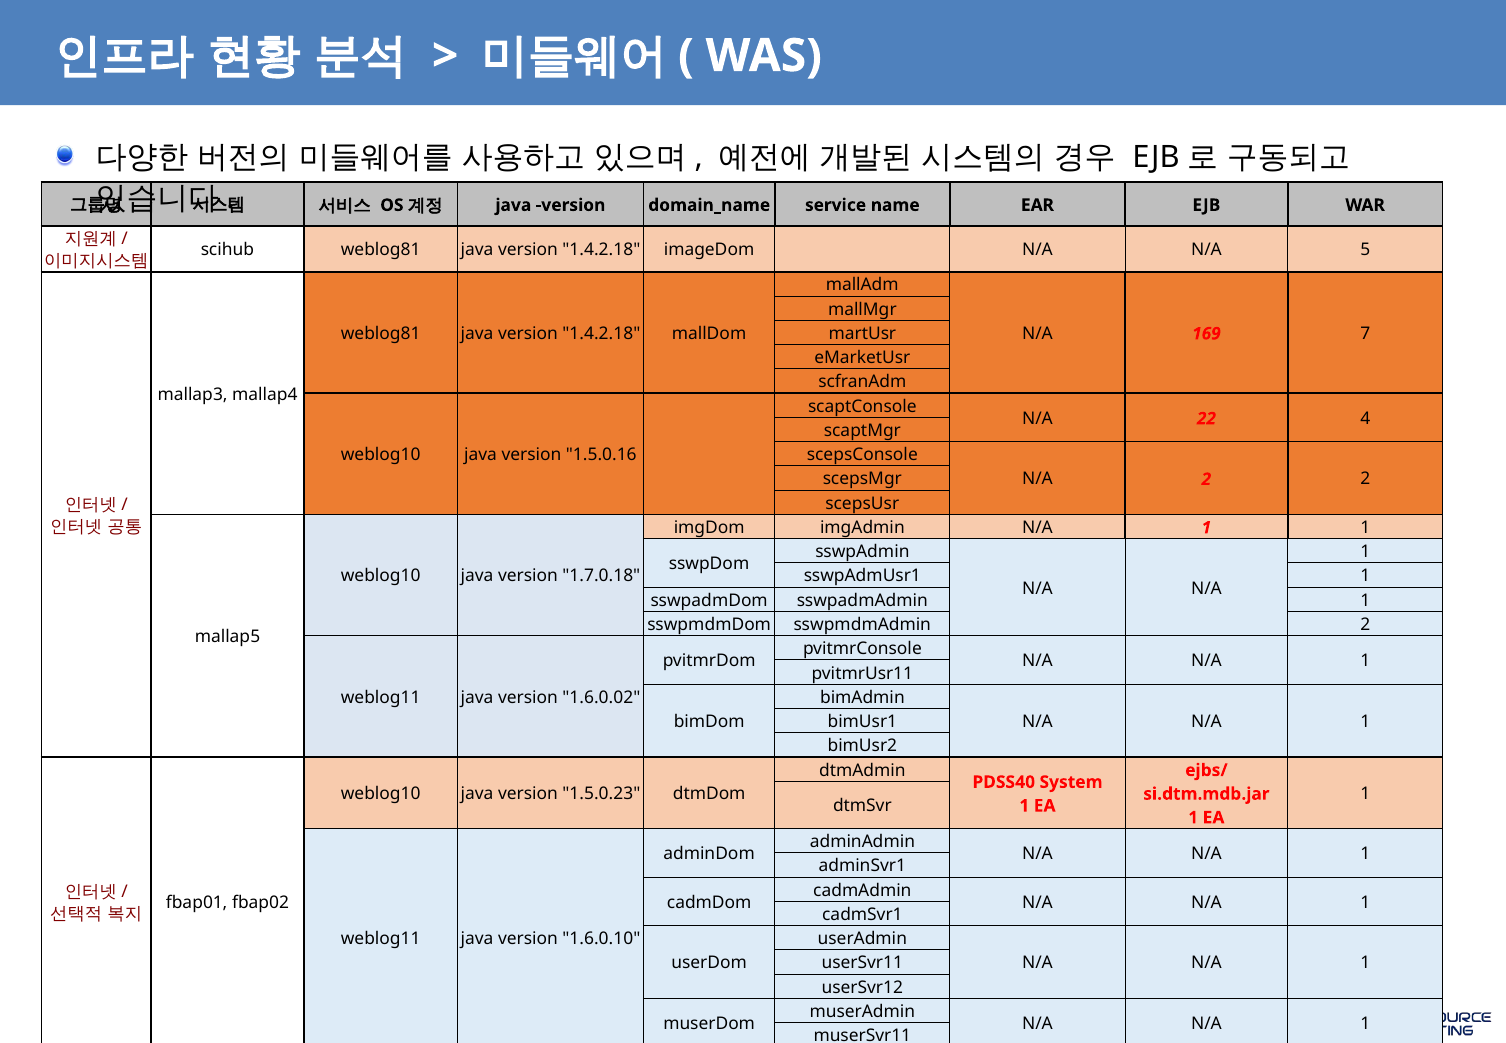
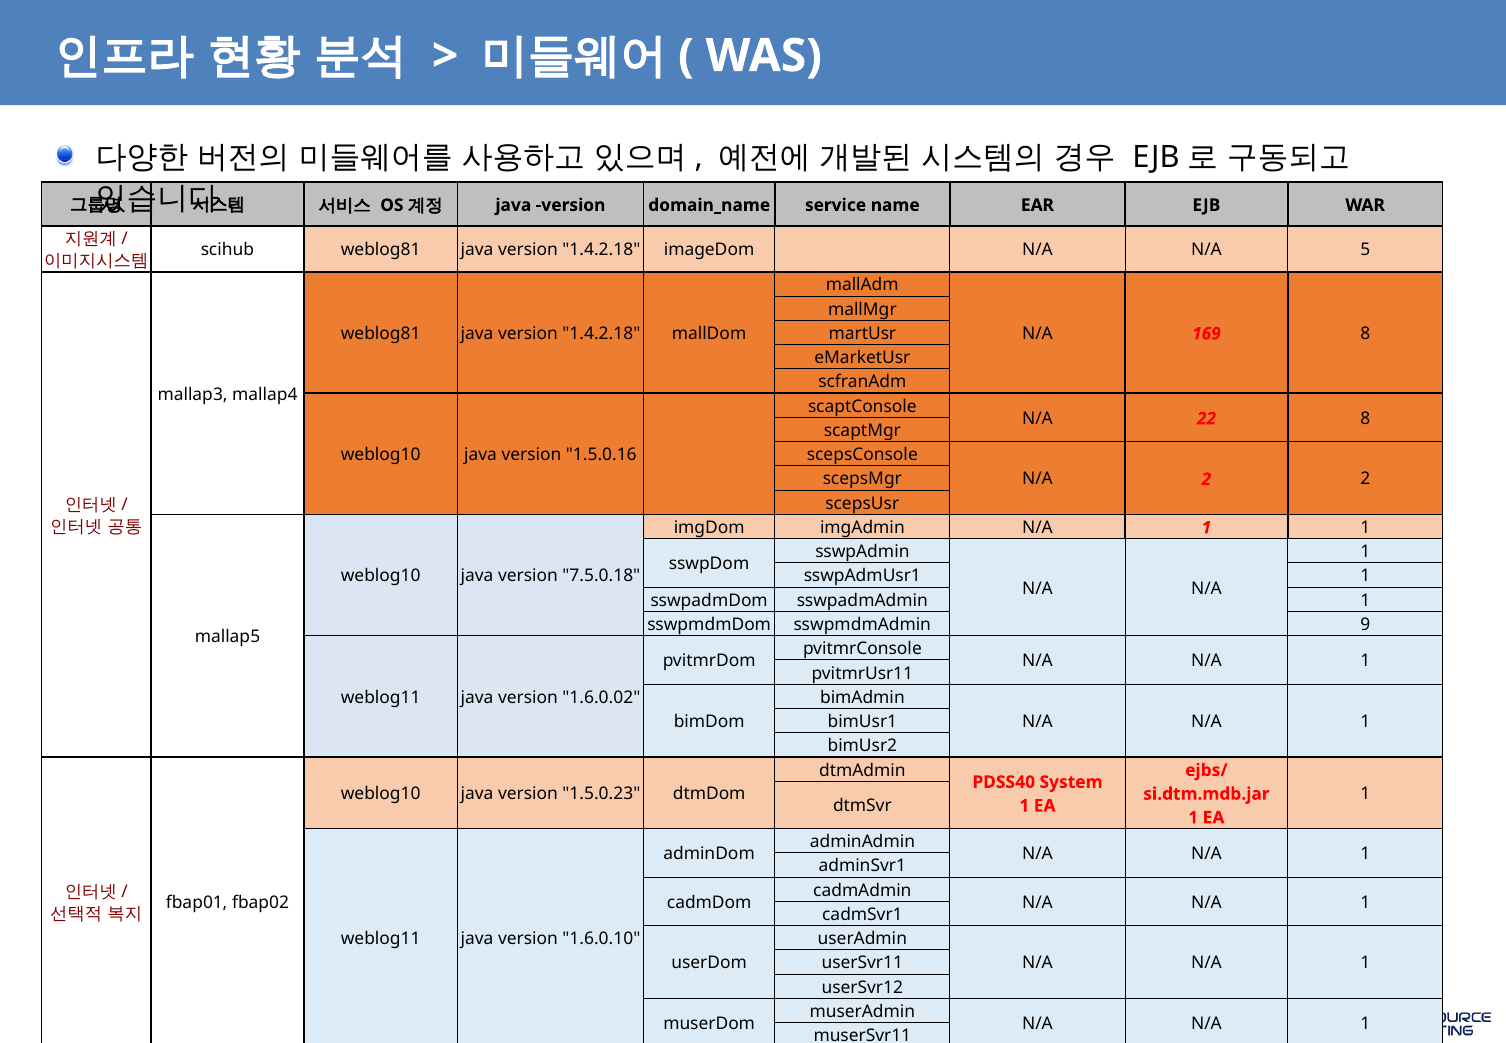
169 7: 7 -> 8
22 4: 4 -> 8
1.7.0.18: 1.7.0.18 -> 7.5.0.18
sswpmdmAdmin 2: 2 -> 9
